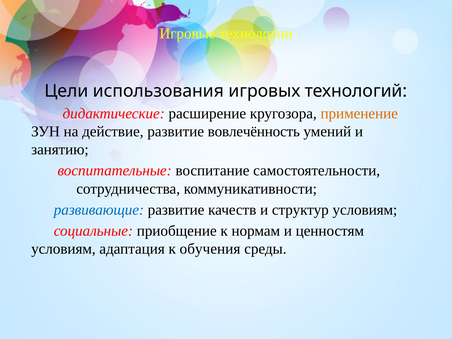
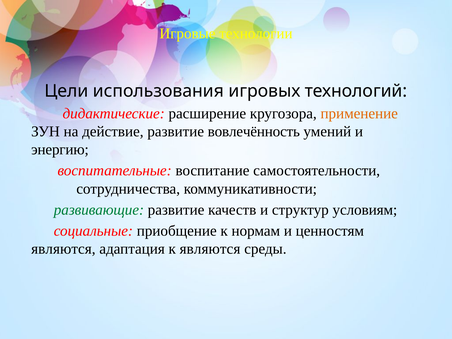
занятию: занятию -> энергию
развивающие colour: blue -> green
условиям at (63, 249): условиям -> являются
к обучения: обучения -> являются
